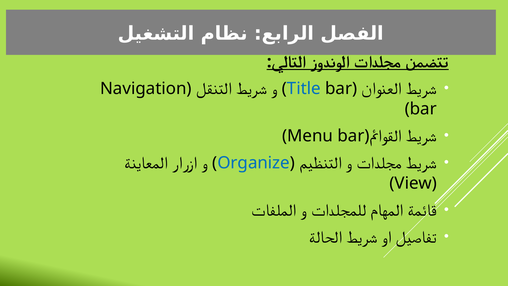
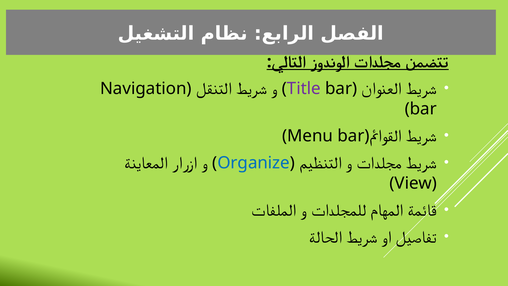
Title colour: blue -> purple
